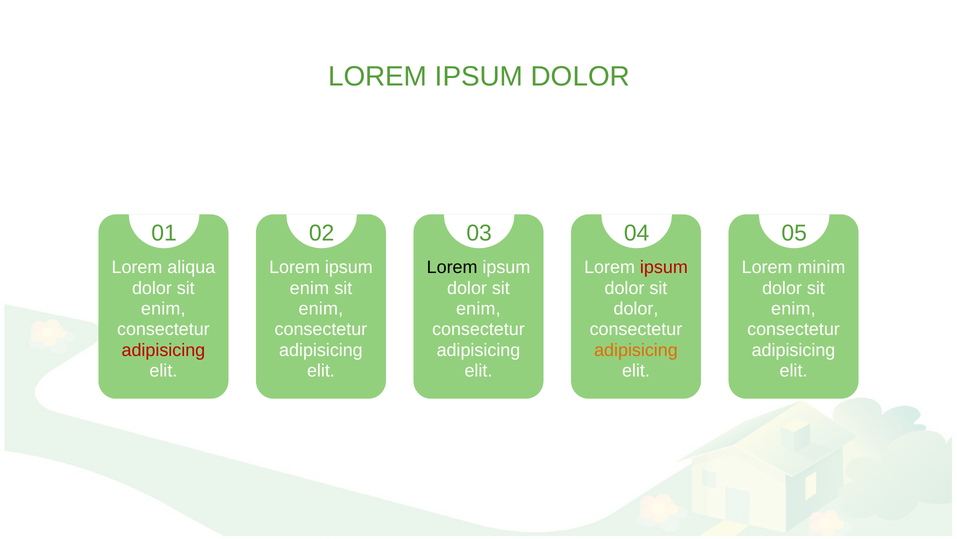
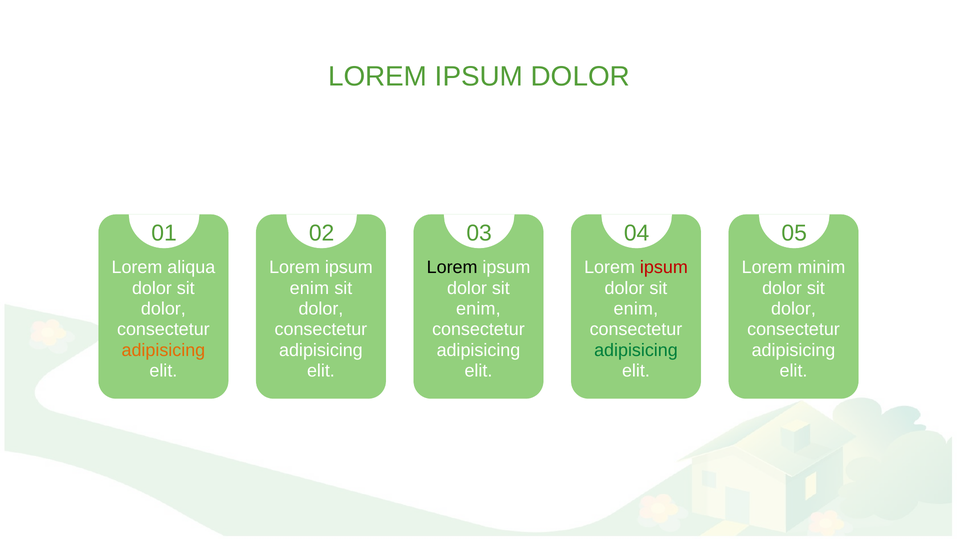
enim at (163, 308): enim -> dolor
enim at (321, 308): enim -> dolor
dolor at (636, 308): dolor -> enim
enim at (793, 308): enim -> dolor
adipisicing at (163, 350) colour: red -> orange
adipisicing at (636, 350) colour: orange -> green
